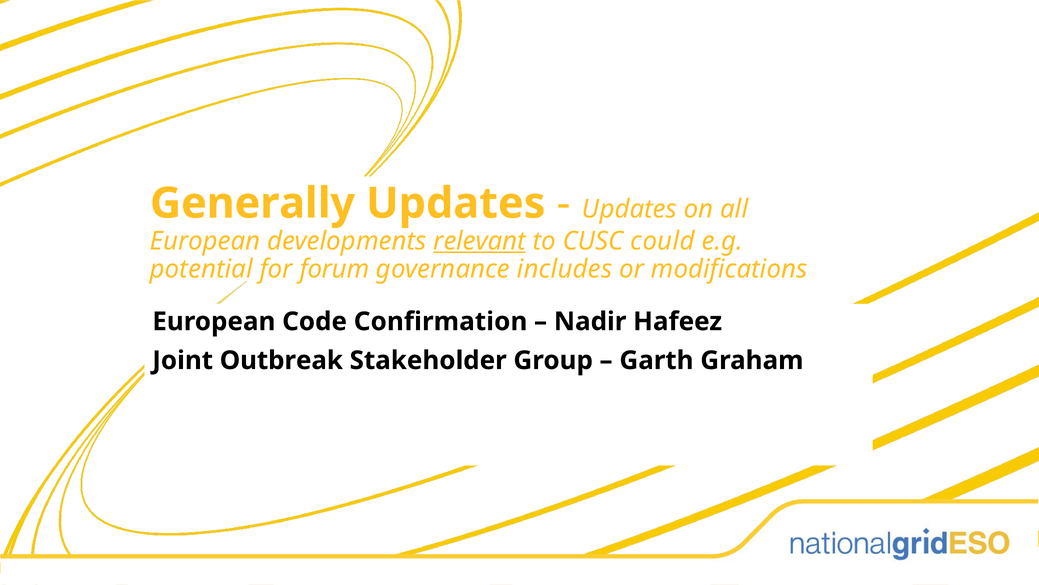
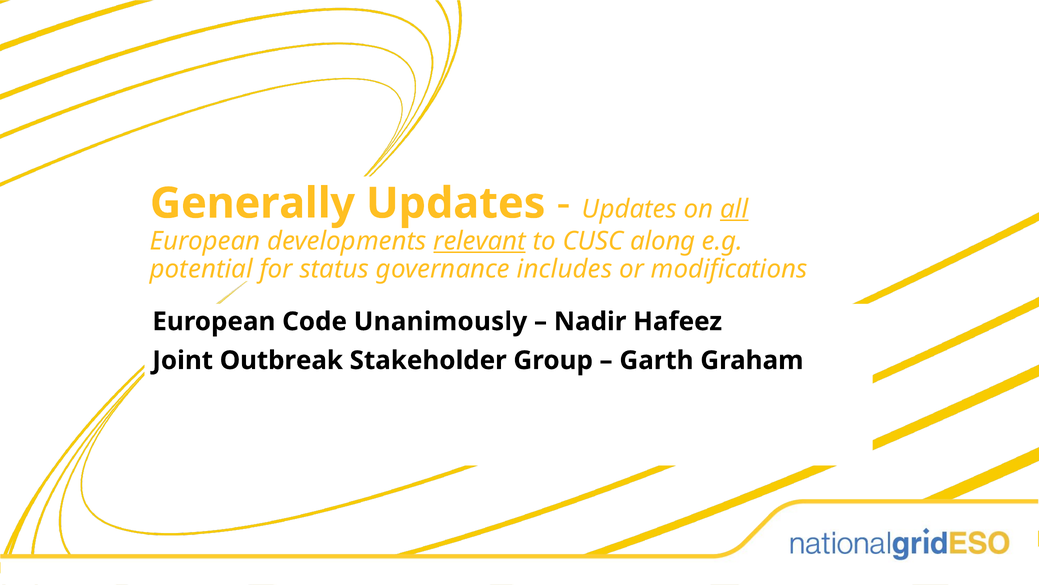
all underline: none -> present
could: could -> along
forum: forum -> status
Confirmation: Confirmation -> Unanimously
